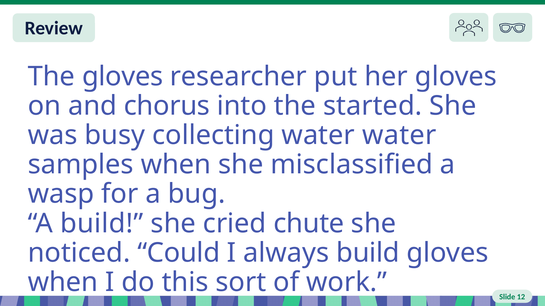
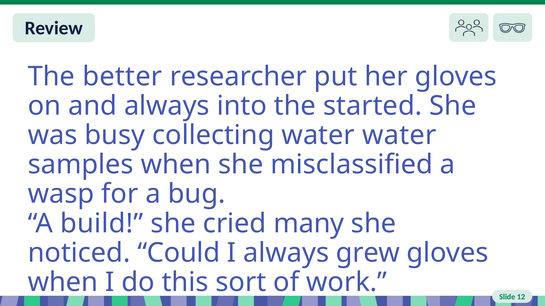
The gloves: gloves -> better
and chorus: chorus -> always
chute: chute -> many
always build: build -> grew
